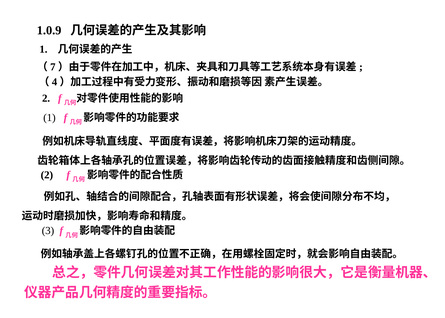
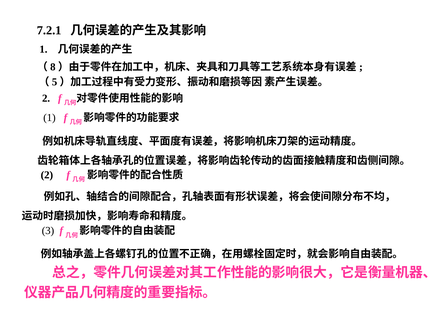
1.0.9: 1.0.9 -> 7.2.1
7: 7 -> 8
4: 4 -> 5
